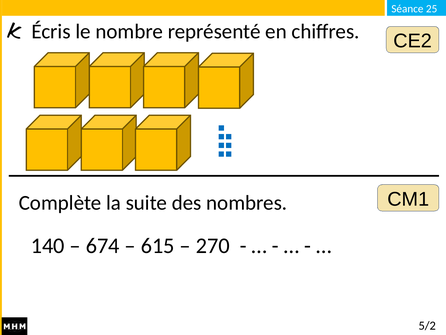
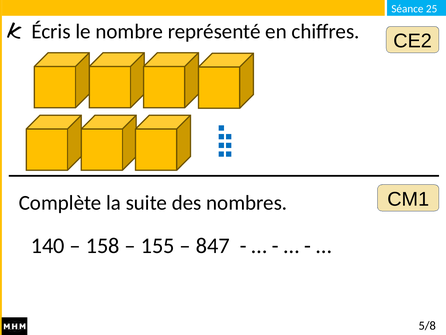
674: 674 -> 158
615: 615 -> 155
270: 270 -> 847
5/2: 5/2 -> 5/8
